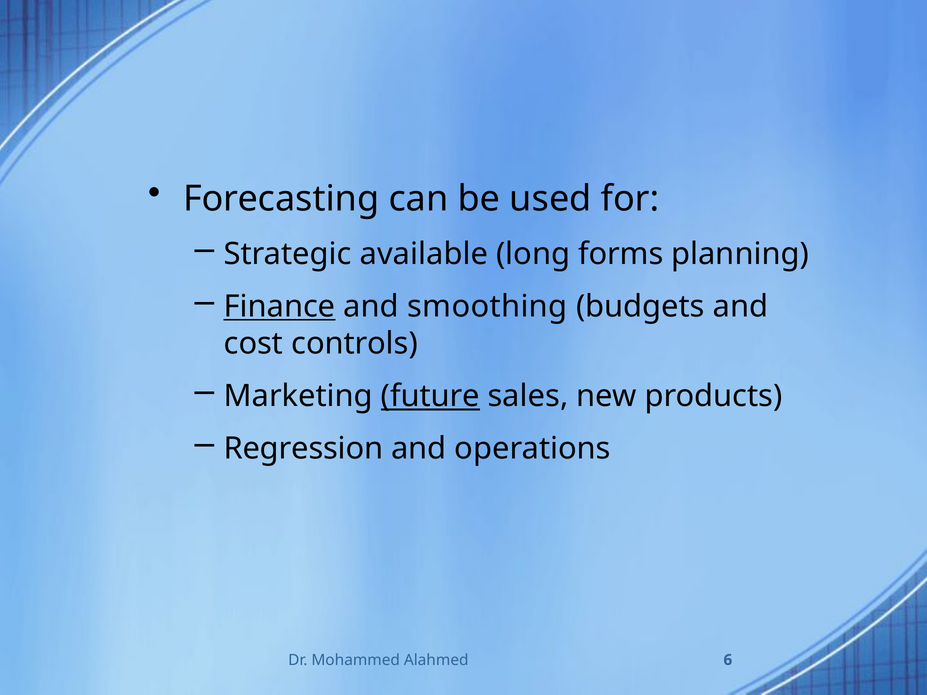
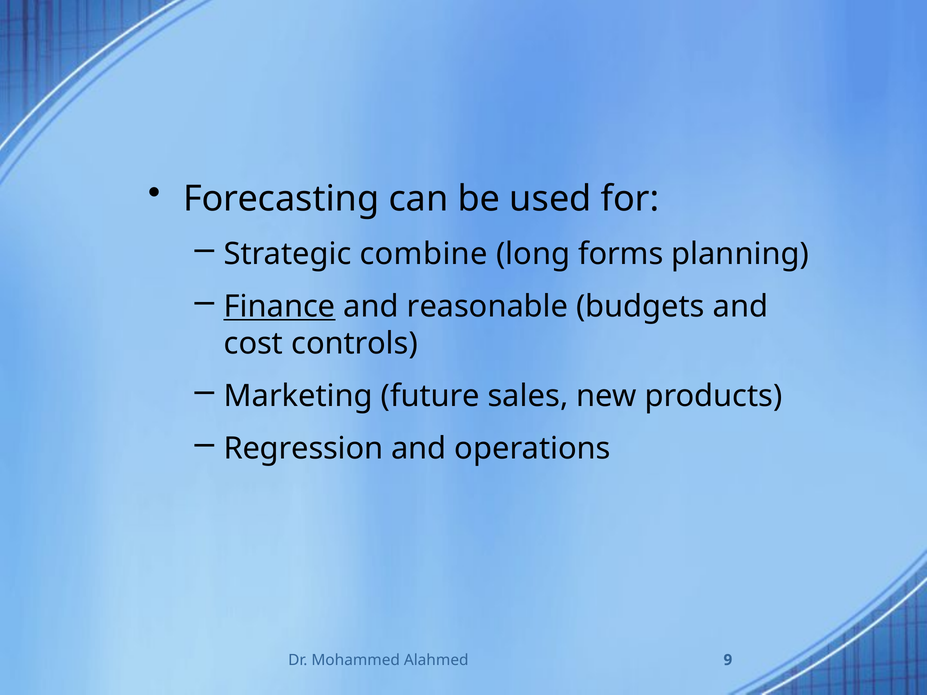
available: available -> combine
smoothing: smoothing -> reasonable
future underline: present -> none
6: 6 -> 9
